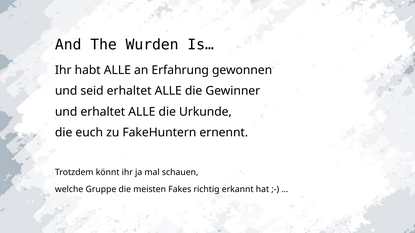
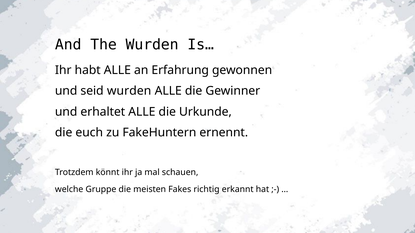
seid erhaltet: erhaltet -> wurden
